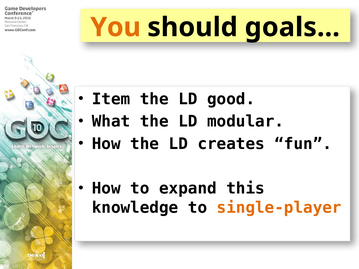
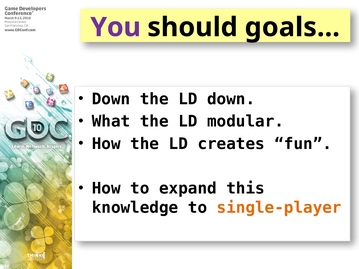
You colour: orange -> purple
Item at (111, 99): Item -> Down
LD good: good -> down
